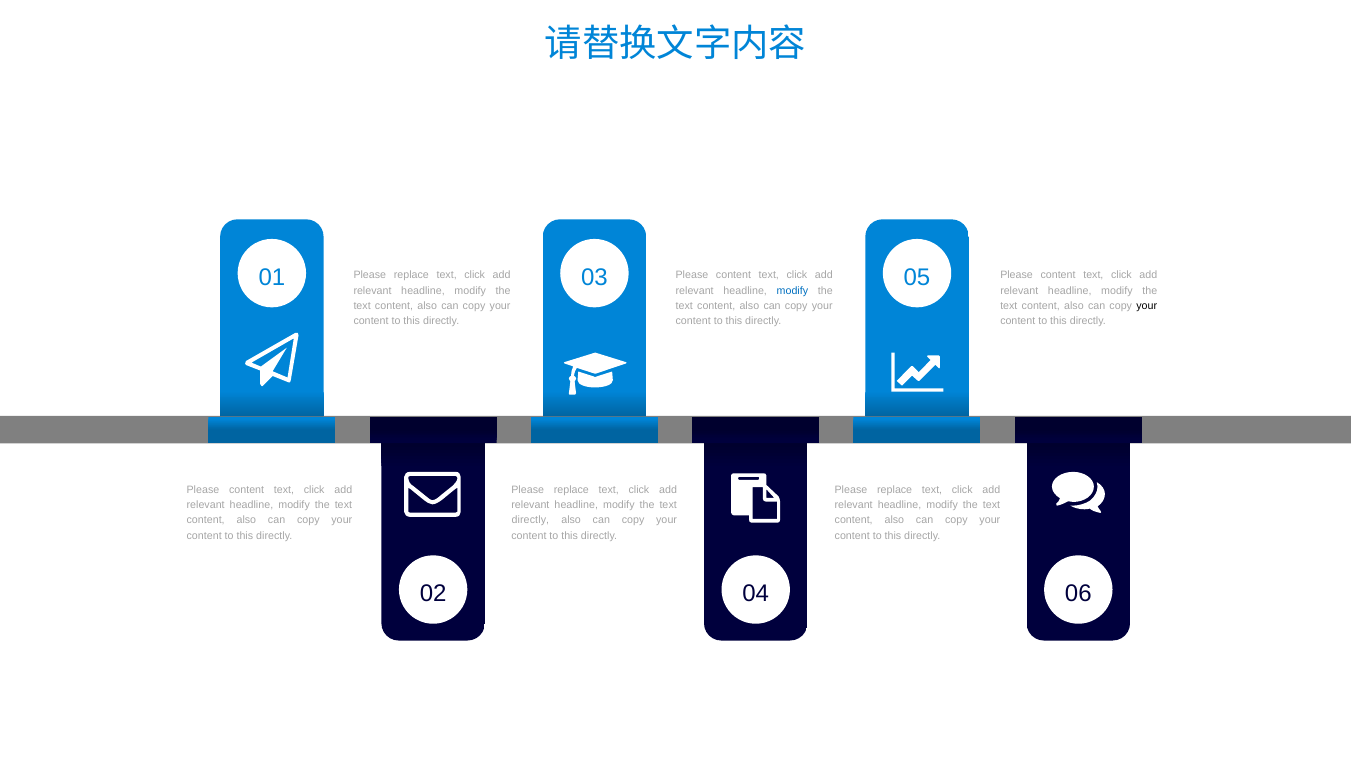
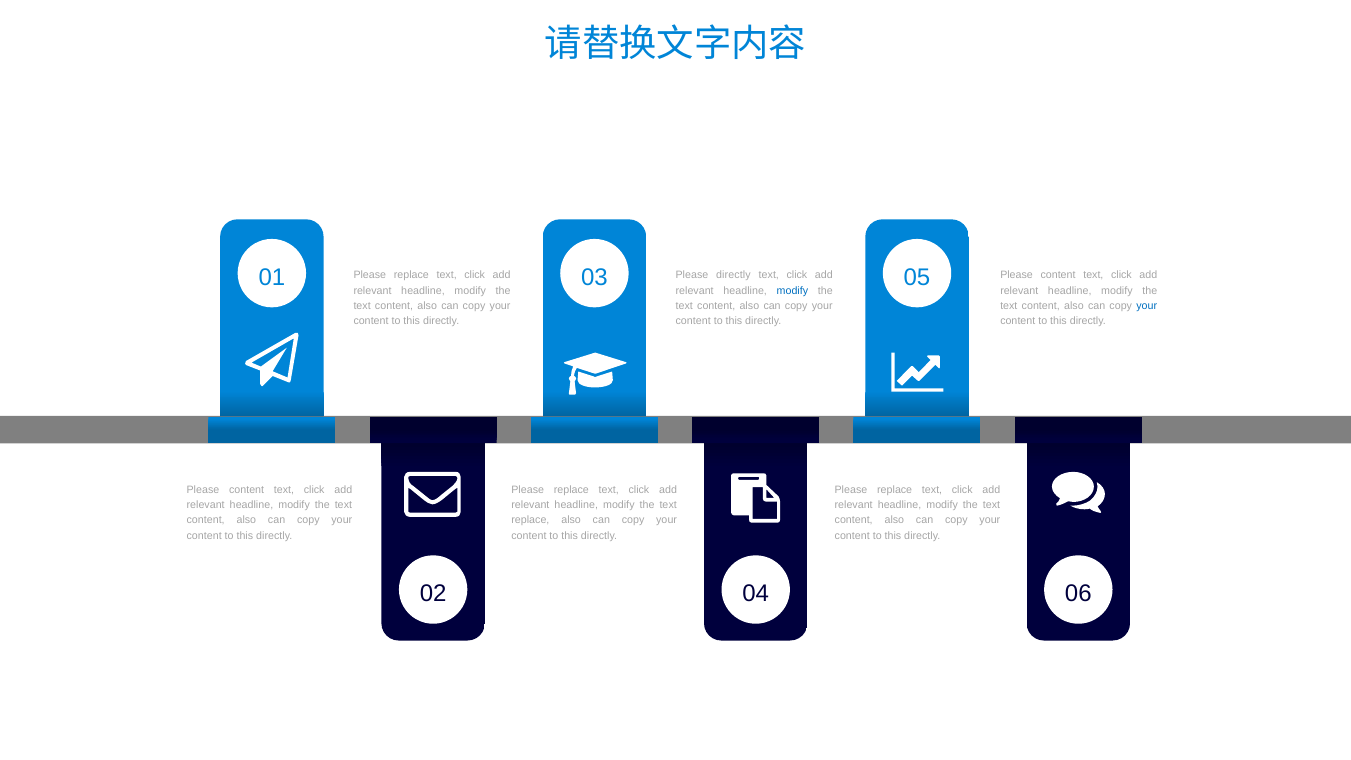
content at (734, 275): content -> directly
your at (1147, 306) colour: black -> blue
directly at (530, 520): directly -> replace
